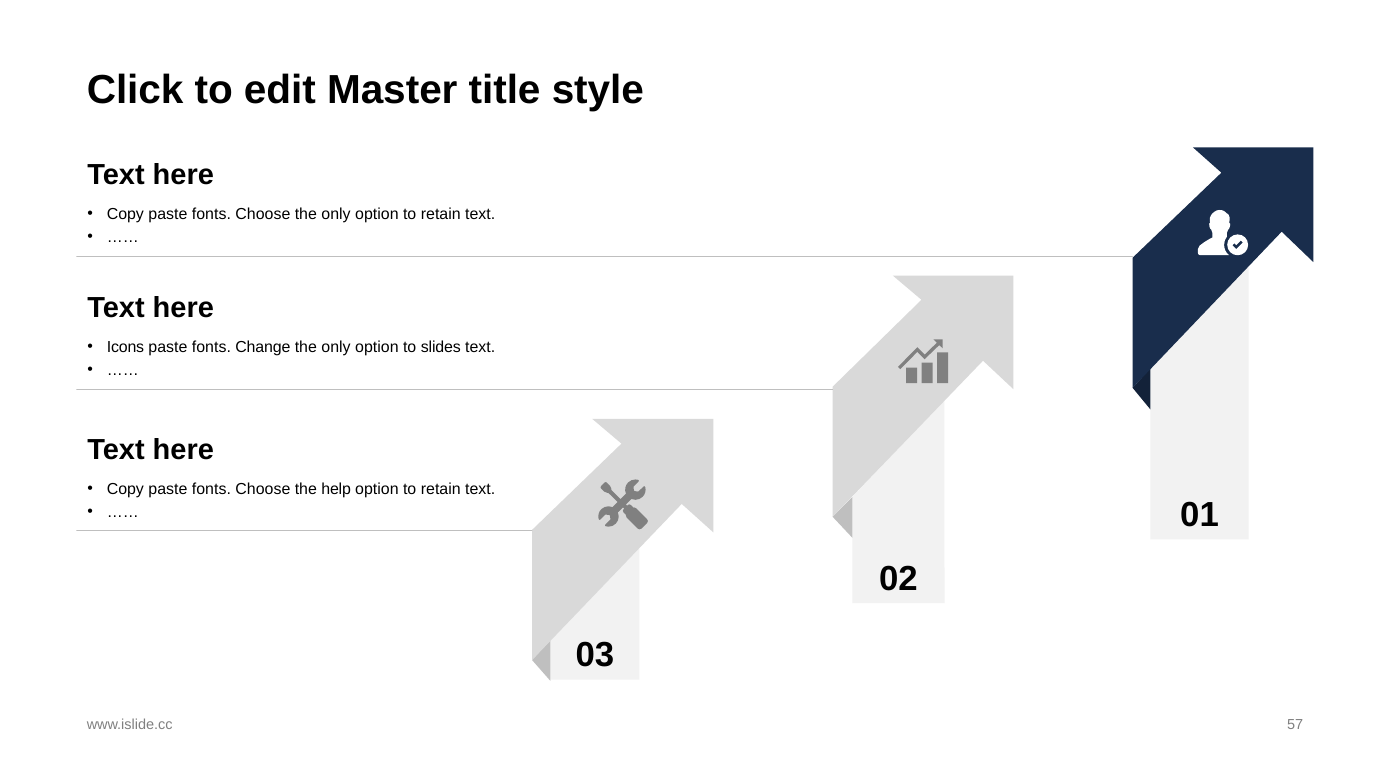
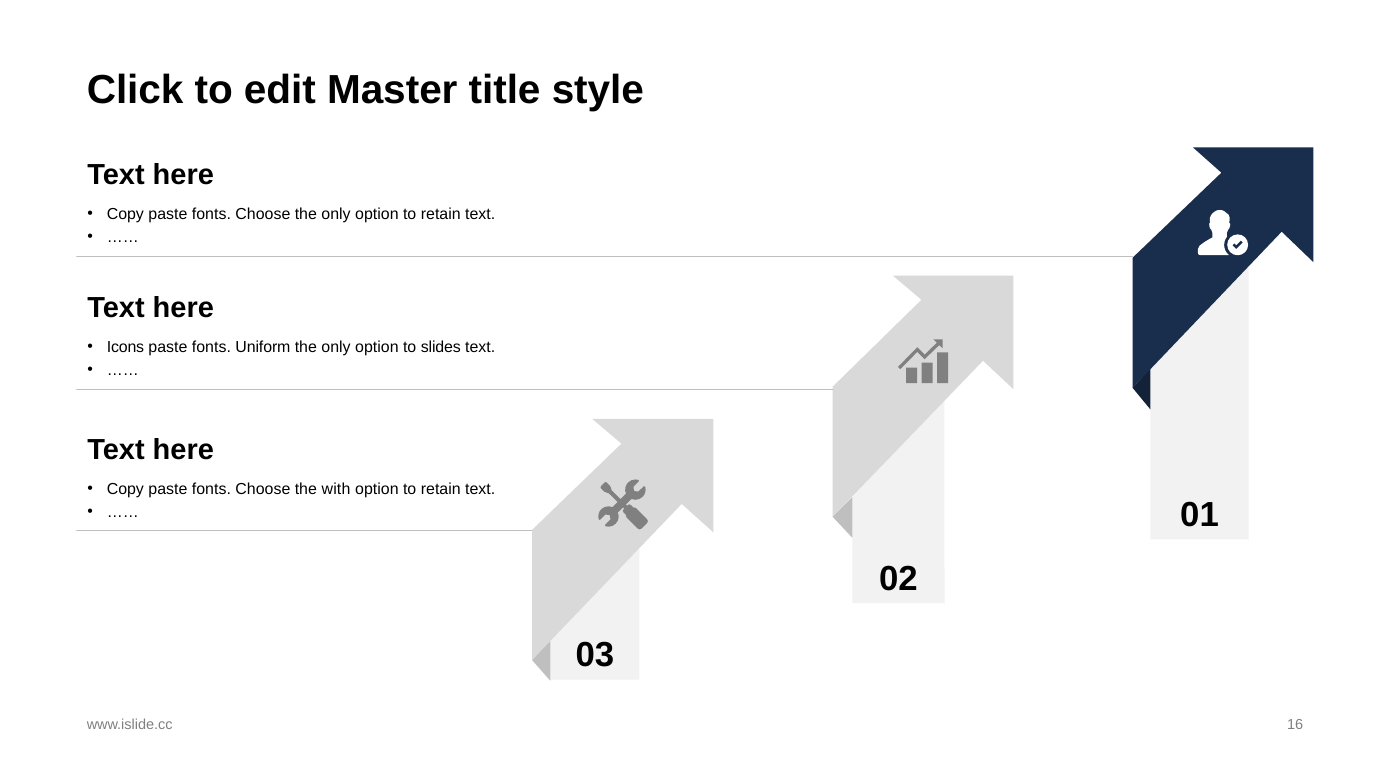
Change: Change -> Uniform
help: help -> with
57: 57 -> 16
